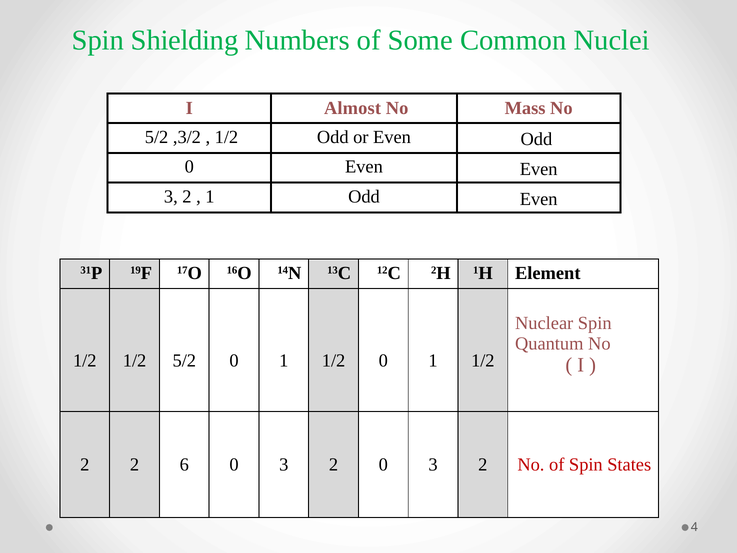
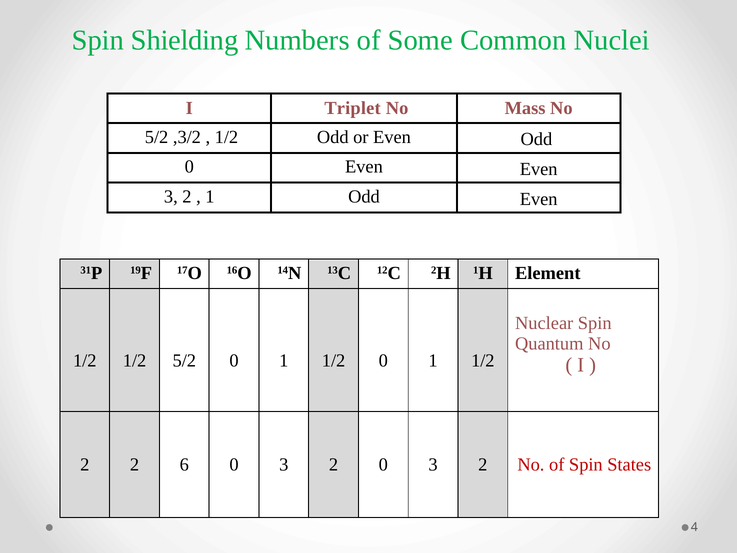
Almost: Almost -> Triplet
